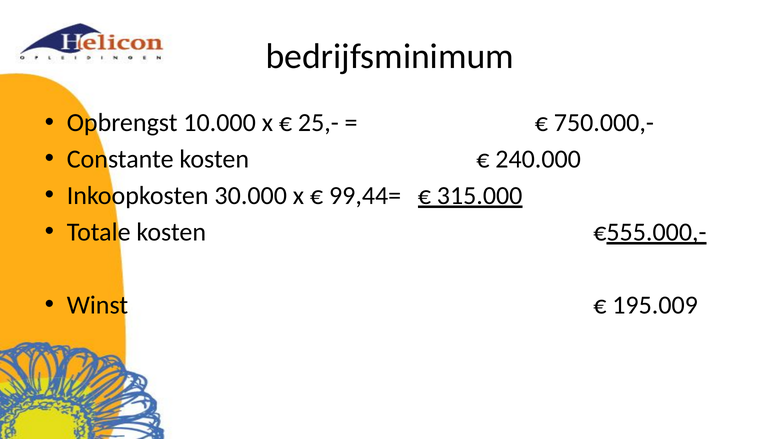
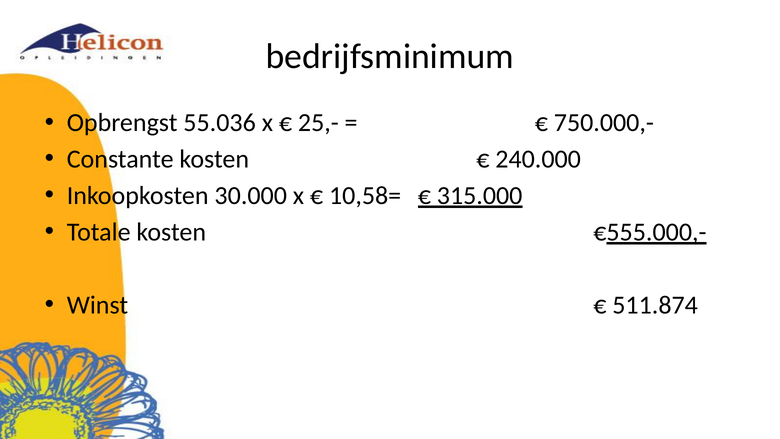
10.000: 10.000 -> 55.036
99,44=: 99,44= -> 10,58=
195.009: 195.009 -> 511.874
